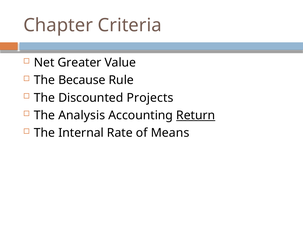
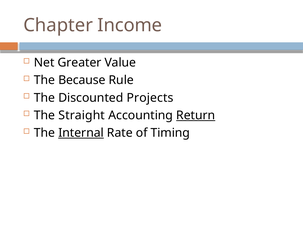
Criteria: Criteria -> Income
Analysis: Analysis -> Straight
Internal underline: none -> present
Means: Means -> Timing
